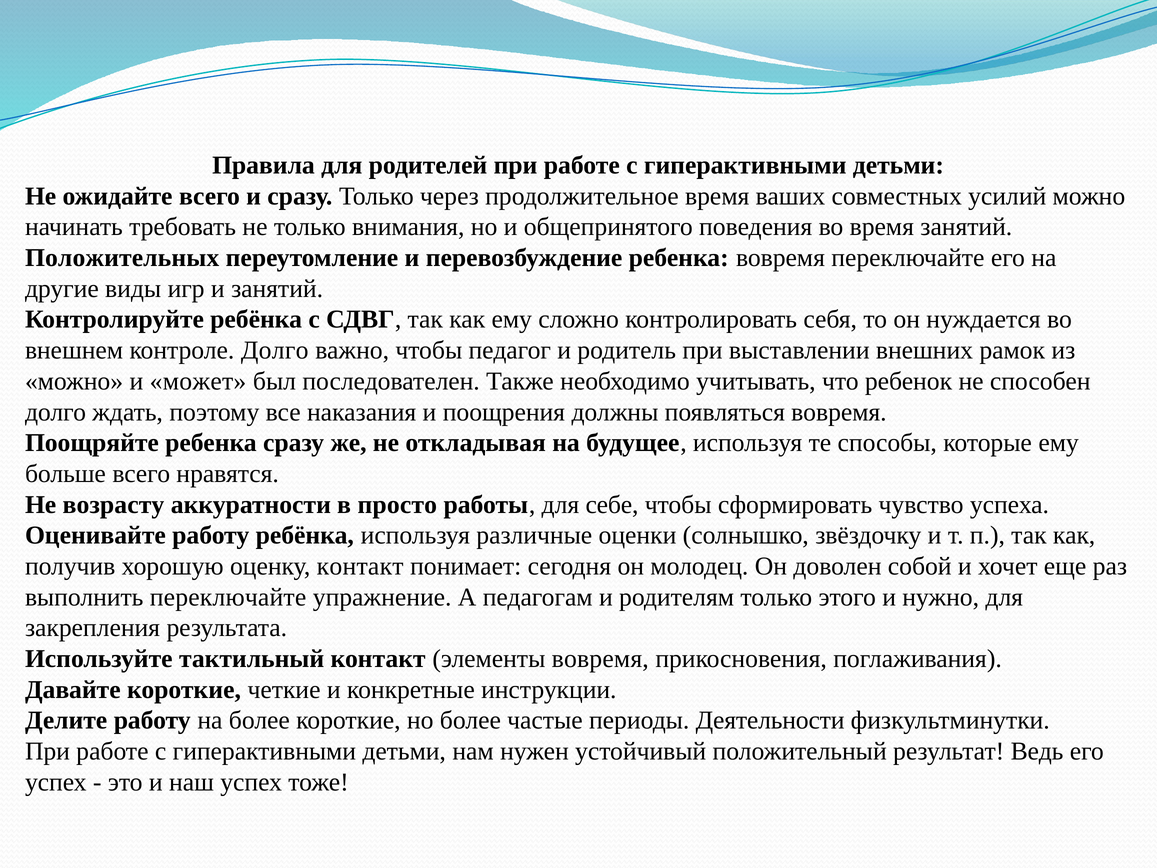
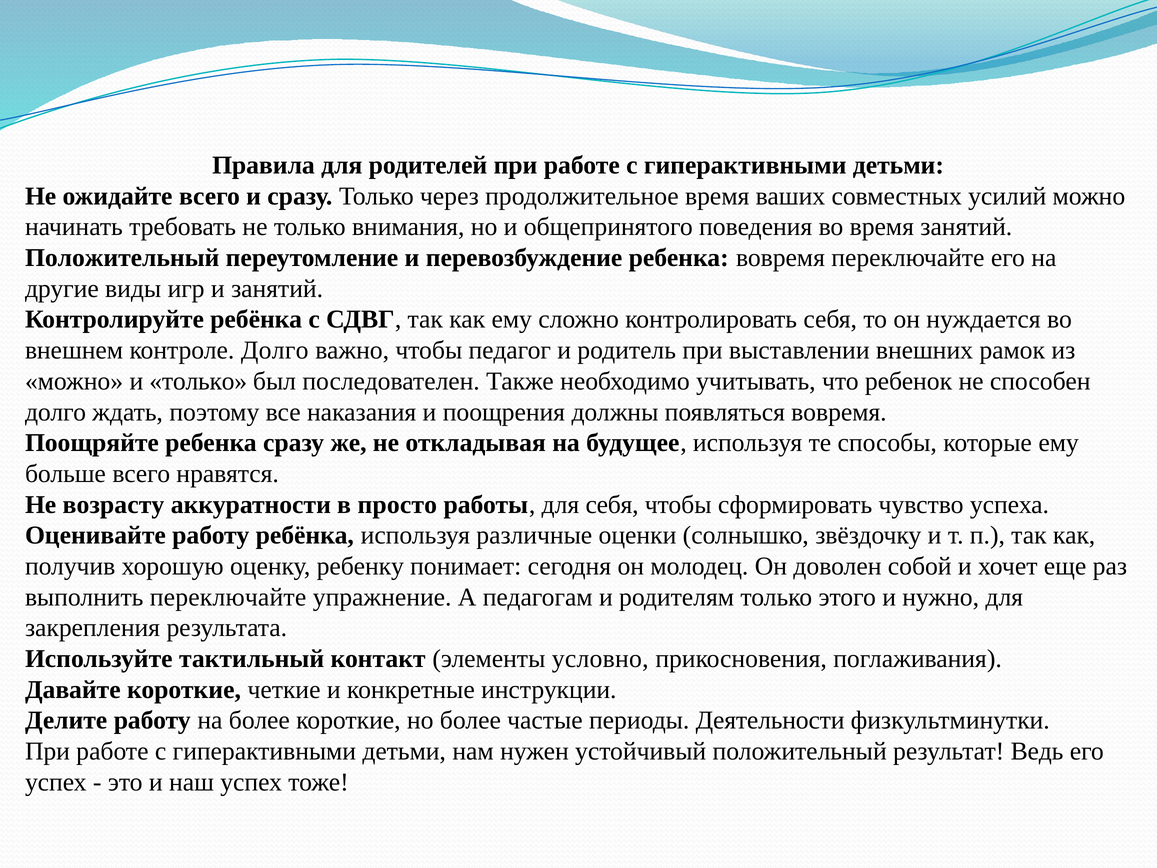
Положительных at (122, 258): Положительных -> Положительный
и может: может -> только
для себе: себе -> себя
оценку контакт: контакт -> ребенку
элементы вовремя: вовремя -> условно
